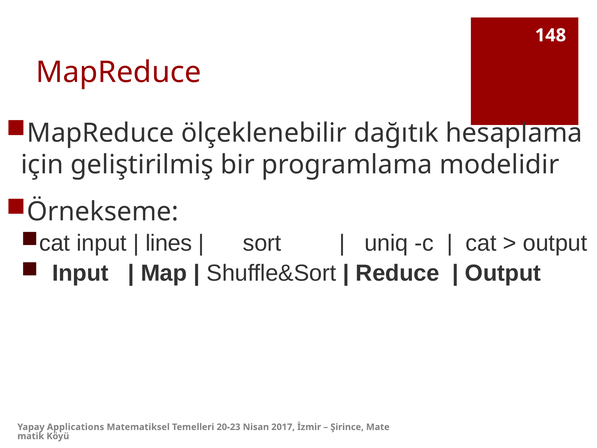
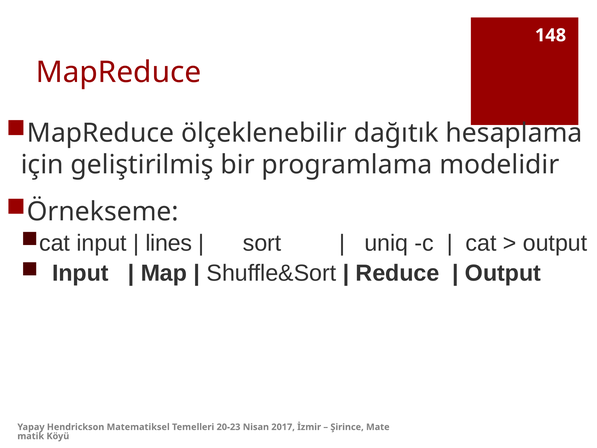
Applications: Applications -> Hendrickson
